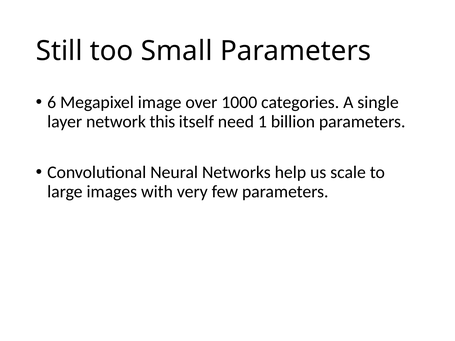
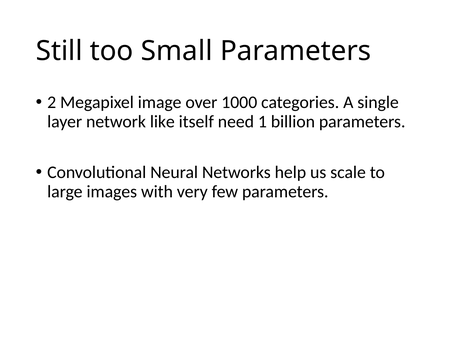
6: 6 -> 2
this: this -> like
